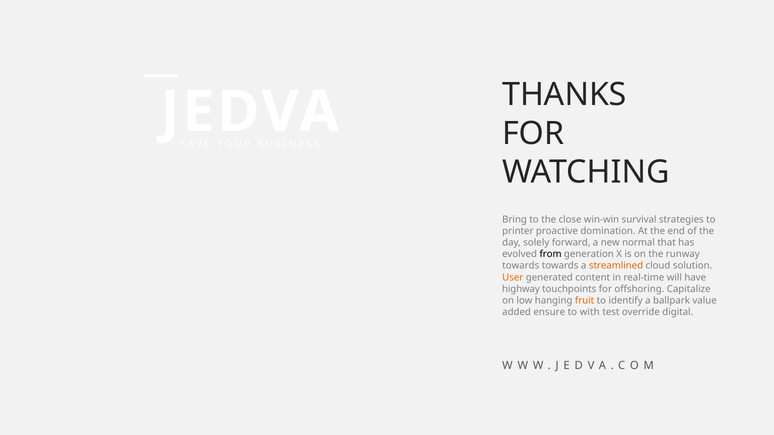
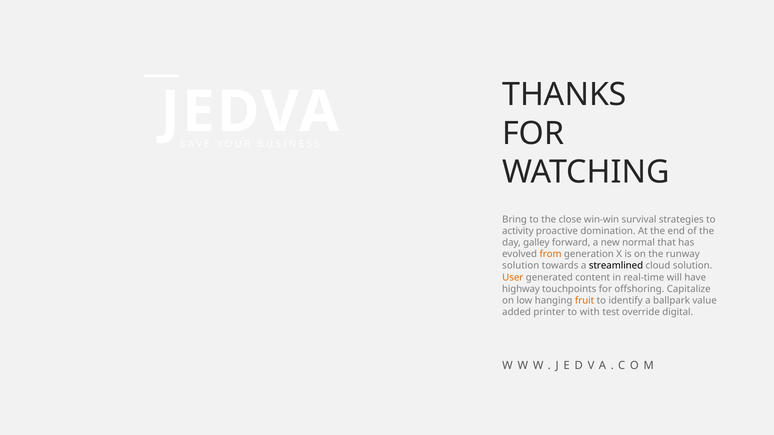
printer: printer -> activity
solely: solely -> galley
from colour: black -> orange
towards at (521, 266): towards -> solution
streamlined colour: orange -> black
ensure: ensure -> printer
